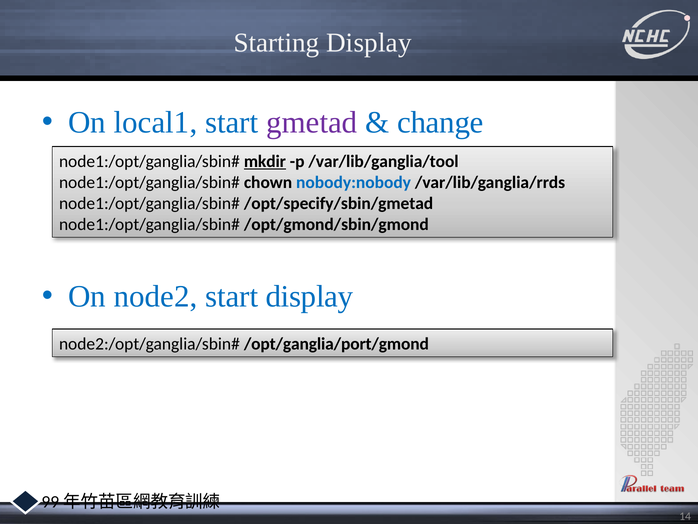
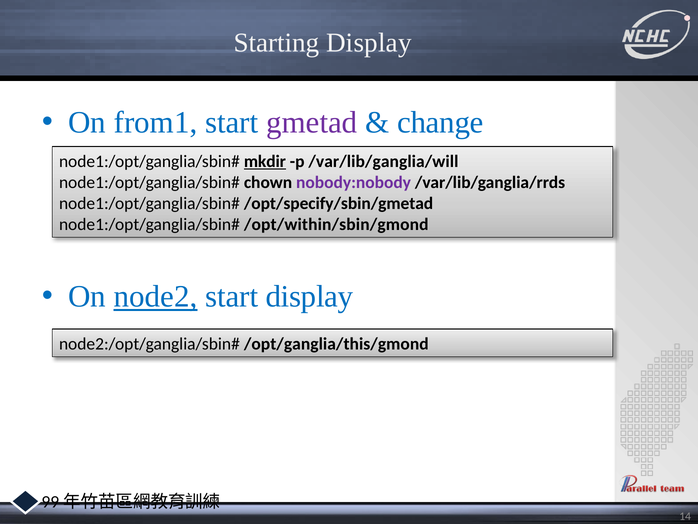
local1: local1 -> from1
/var/lib/ganglia/tool: /var/lib/ganglia/tool -> /var/lib/ganglia/will
nobody:nobody colour: blue -> purple
/opt/gmond/sbin/gmond: /opt/gmond/sbin/gmond -> /opt/within/sbin/gmond
node2 underline: none -> present
/opt/ganglia/port/gmond: /opt/ganglia/port/gmond -> /opt/ganglia/this/gmond
